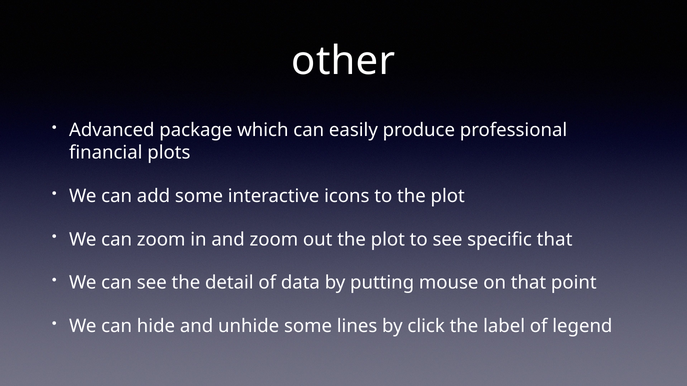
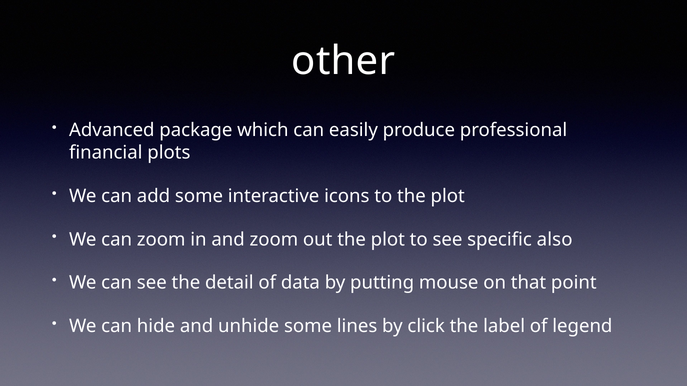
specific that: that -> also
